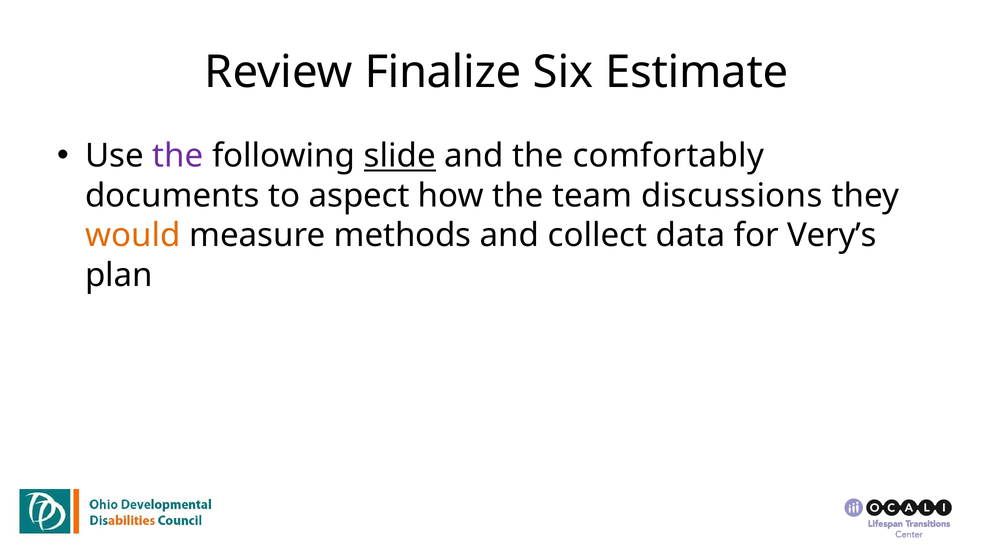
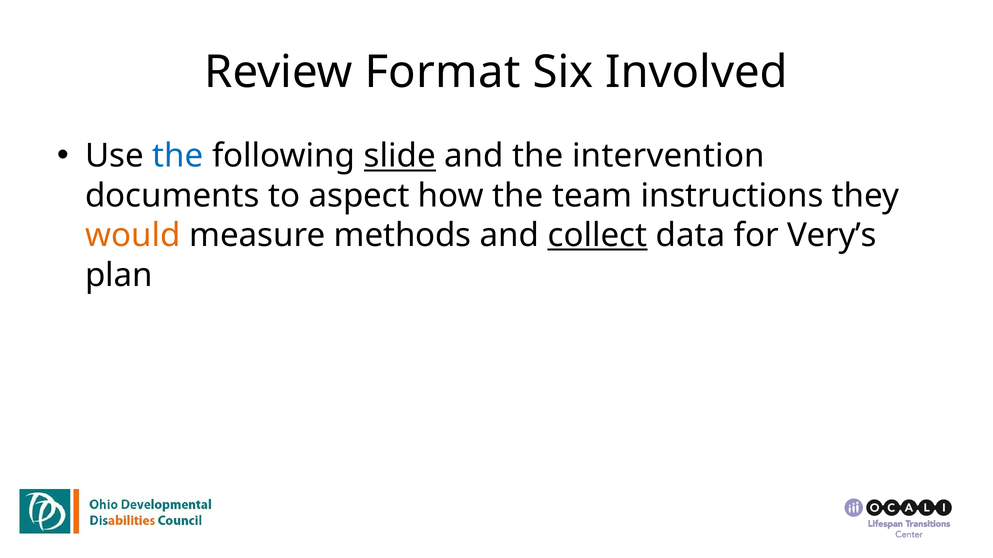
Finalize: Finalize -> Format
Estimate: Estimate -> Involved
the at (178, 156) colour: purple -> blue
comfortably: comfortably -> intervention
discussions: discussions -> instructions
collect underline: none -> present
